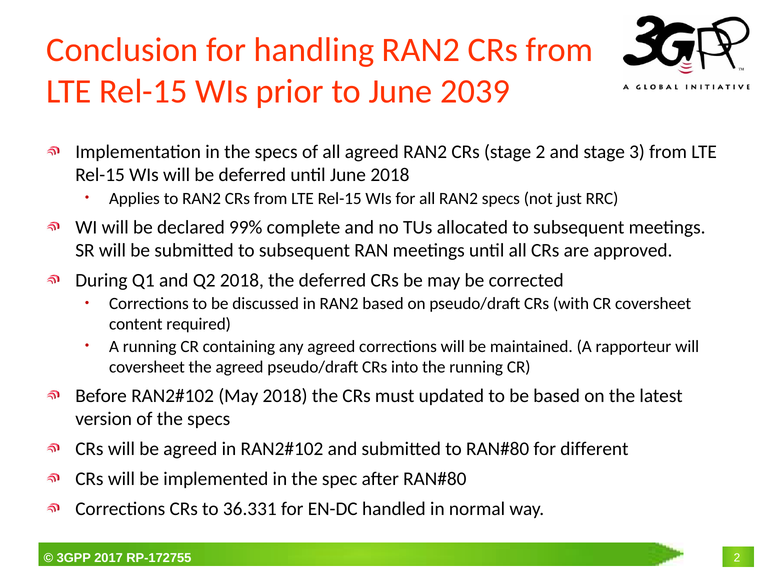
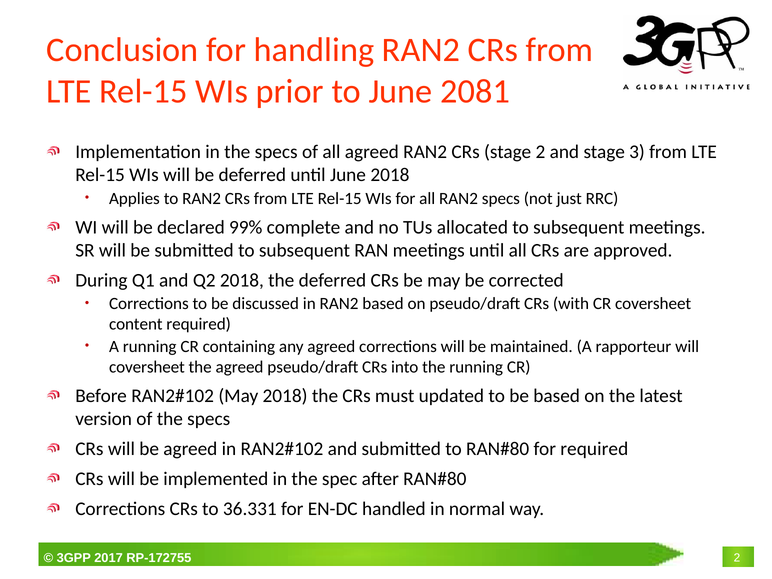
2039: 2039 -> 2081
for different: different -> required
